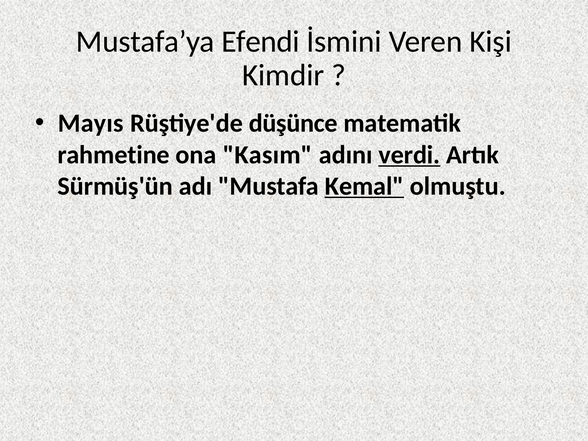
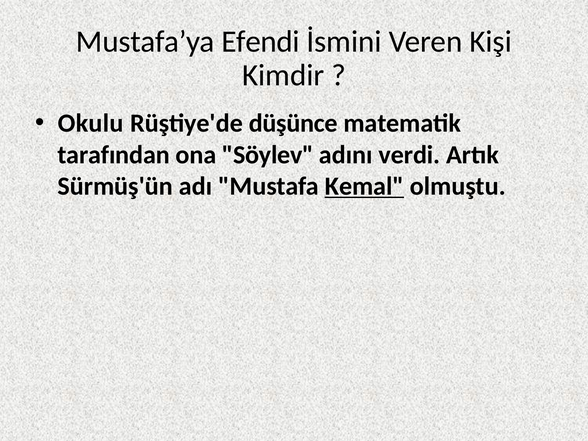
Mayıs: Mayıs -> Okulu
rahmetine: rahmetine -> tarafından
Kasım: Kasım -> Söylev
verdi underline: present -> none
